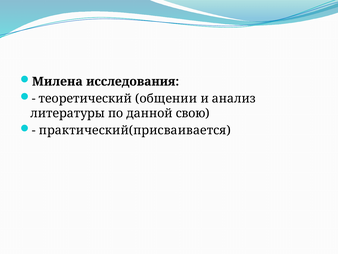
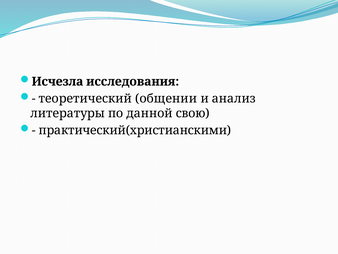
Милена: Милена -> Исчезла
практический(присваивается: практический(присваивается -> практический(христианскими
